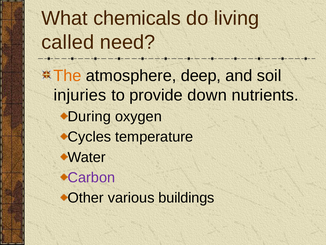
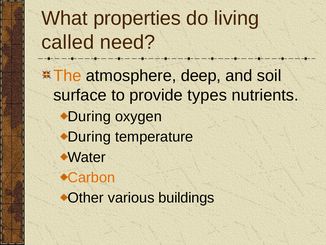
chemicals: chemicals -> properties
injuries: injuries -> surface
down: down -> types
Cycles at (89, 137): Cycles -> During
Carbon colour: purple -> orange
